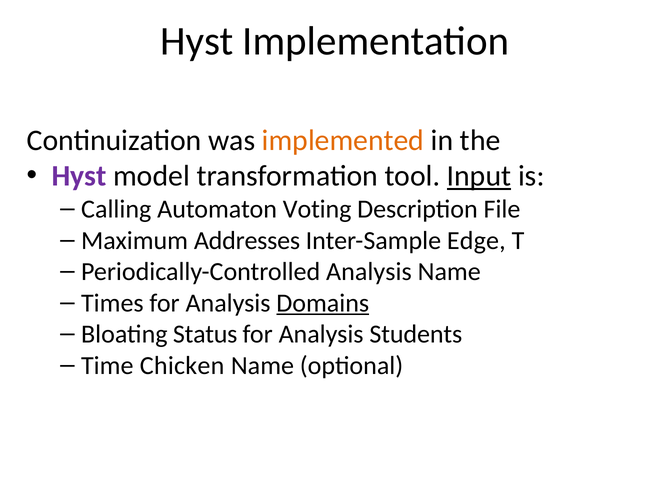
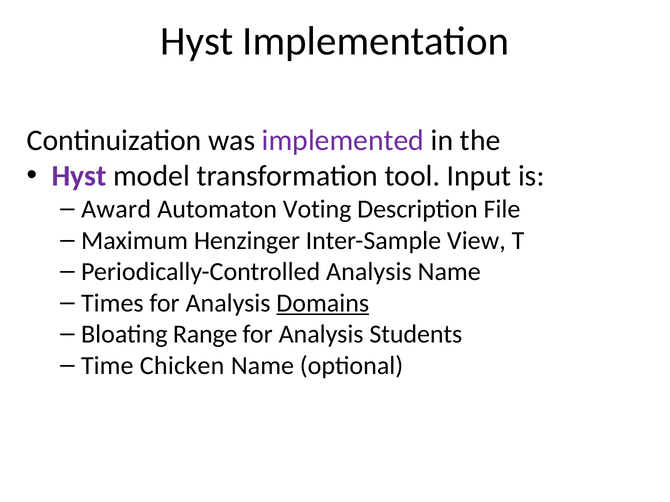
implemented colour: orange -> purple
Input underline: present -> none
Calling: Calling -> Award
Addresses: Addresses -> Henzinger
Edge: Edge -> View
Status: Status -> Range
